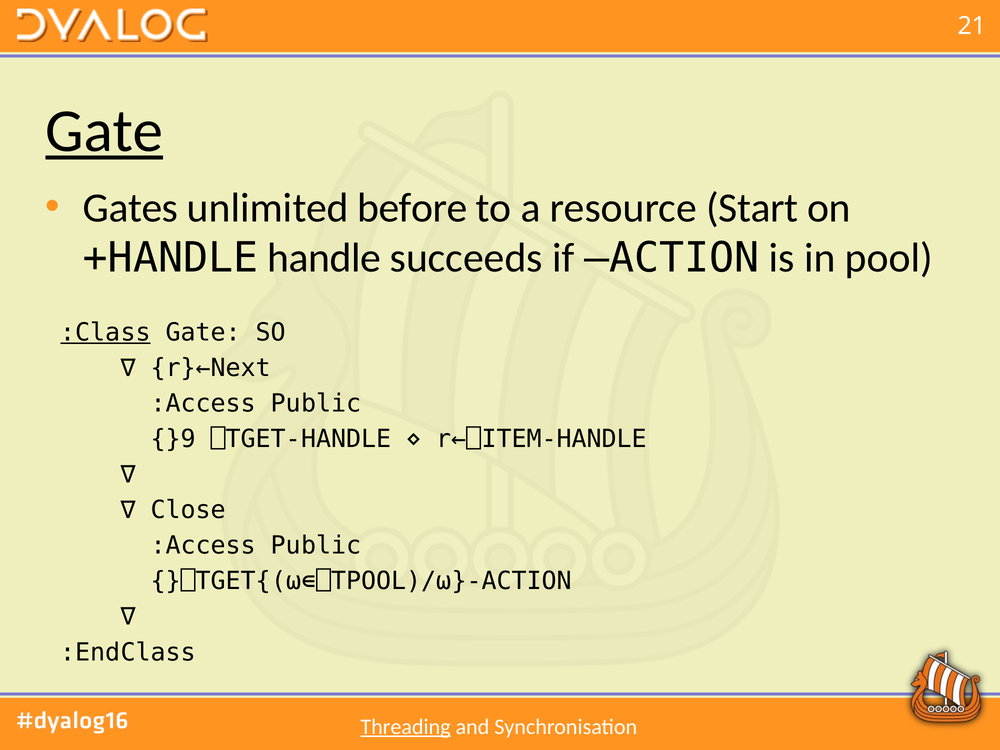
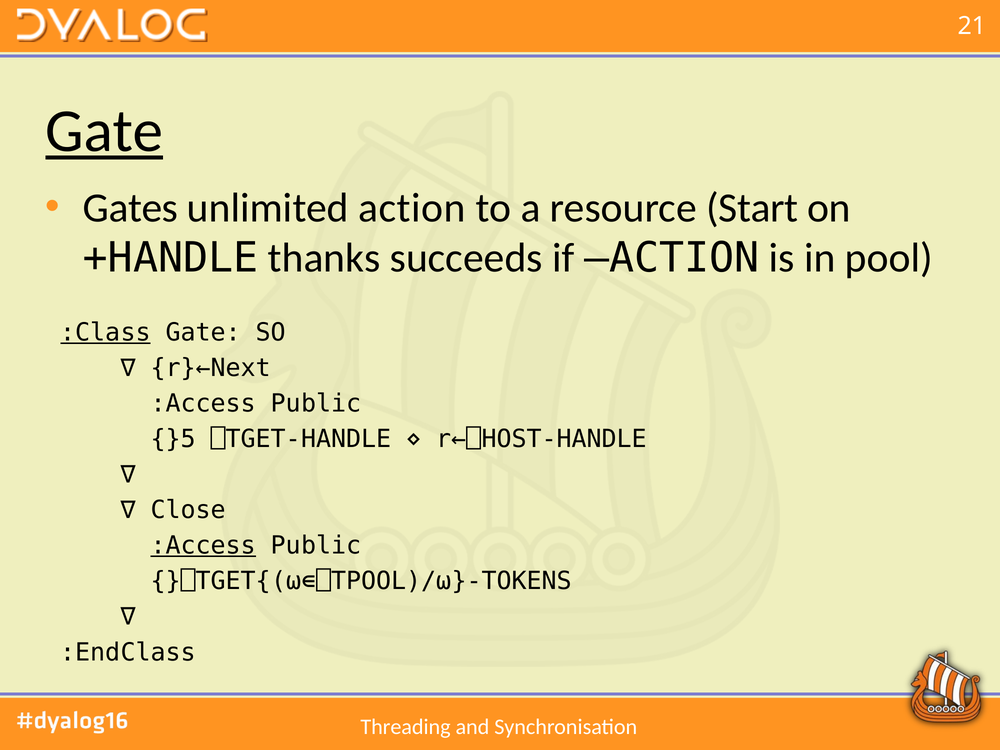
unlimited before: before -> action
handle: handle -> thanks
}9: }9 -> }5
r←⎕ITEM-HANDLE: r←⎕ITEM-HANDLE -> r←⎕HOST-HANDLE
:Access at (203, 546) underline: none -> present
}⎕TGET{(⍵∊⎕TPOOL)/⍵}-ACTION: }⎕TGET{(⍵∊⎕TPOOL)/⍵}-ACTION -> }⎕TGET{(⍵∊⎕TPOOL)/⍵}-TOKENS
Threading underline: present -> none
